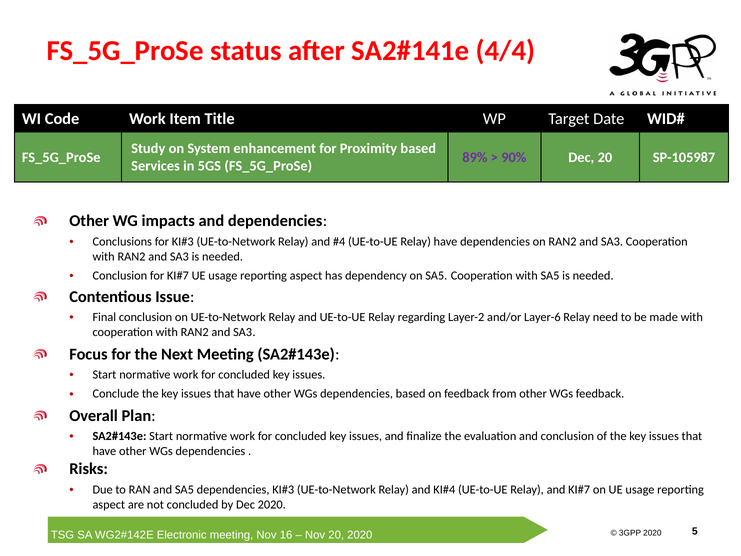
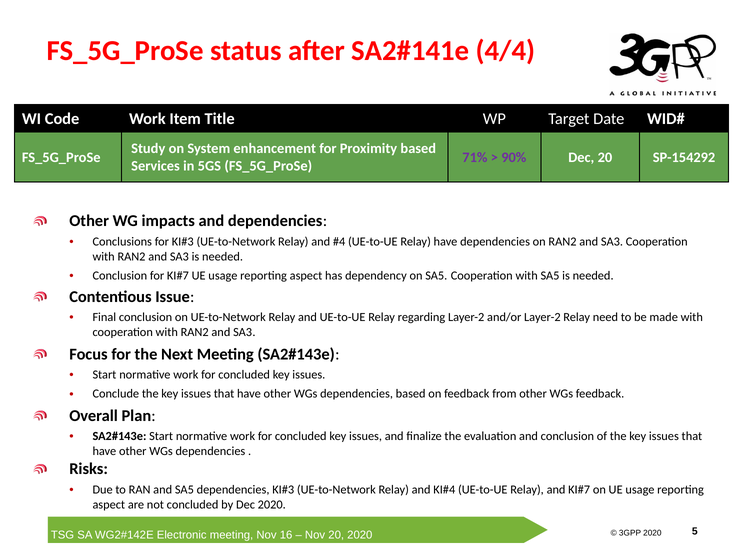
89%: 89% -> 71%
SP-105987: SP-105987 -> SP-154292
and/or Layer-6: Layer-6 -> Layer-2
